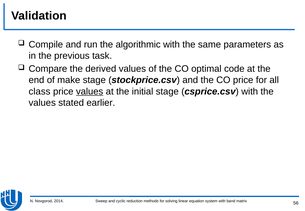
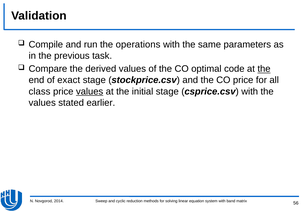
algorithmic: algorithmic -> operations
the at (264, 69) underline: none -> present
make: make -> exact
